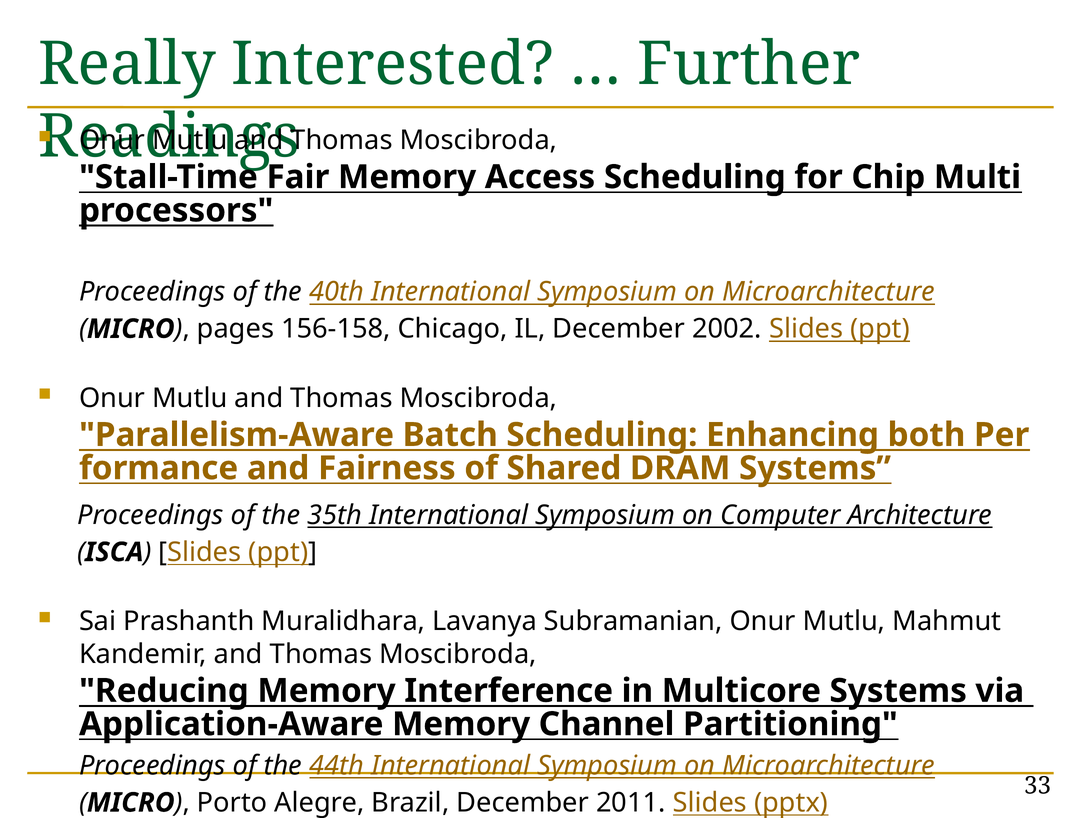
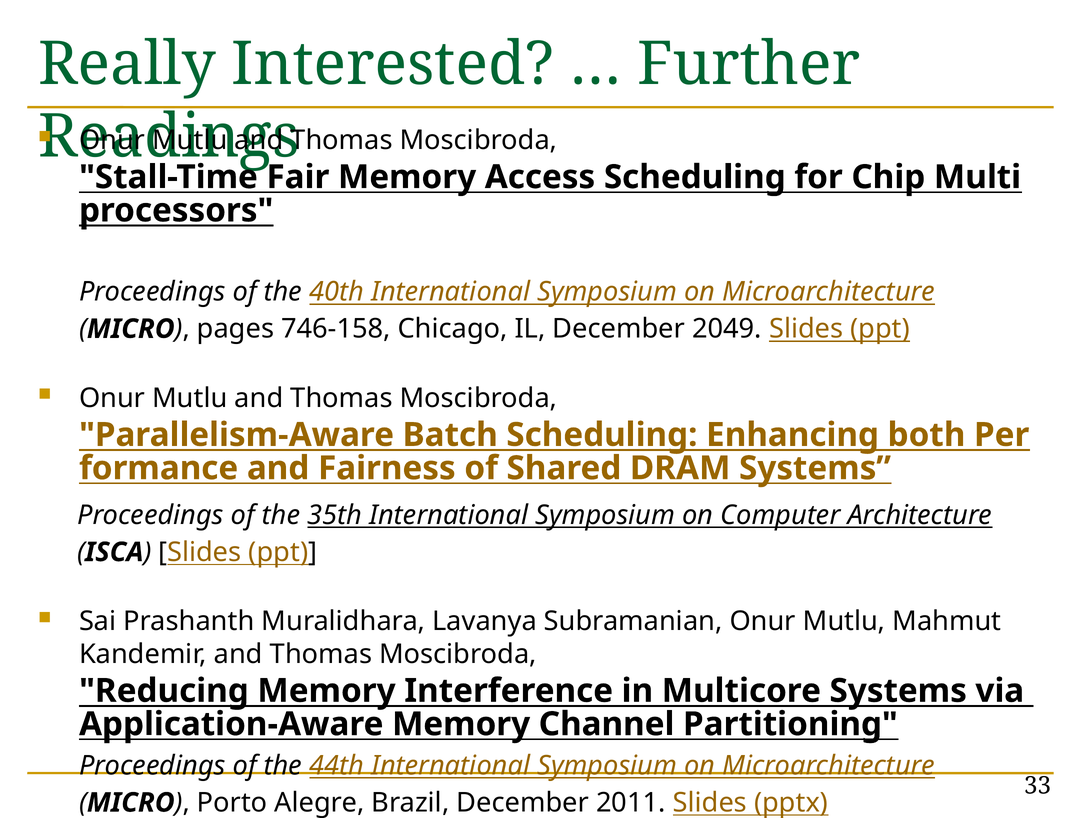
156-158: 156-158 -> 746-158
2002: 2002 -> 2049
